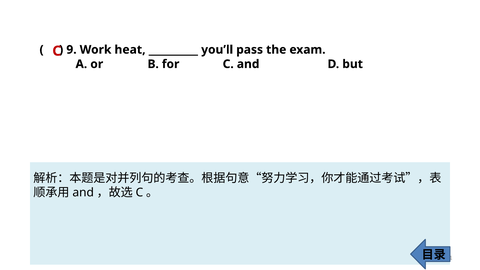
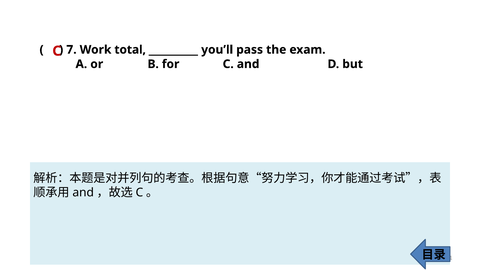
9: 9 -> 7
heat: heat -> total
